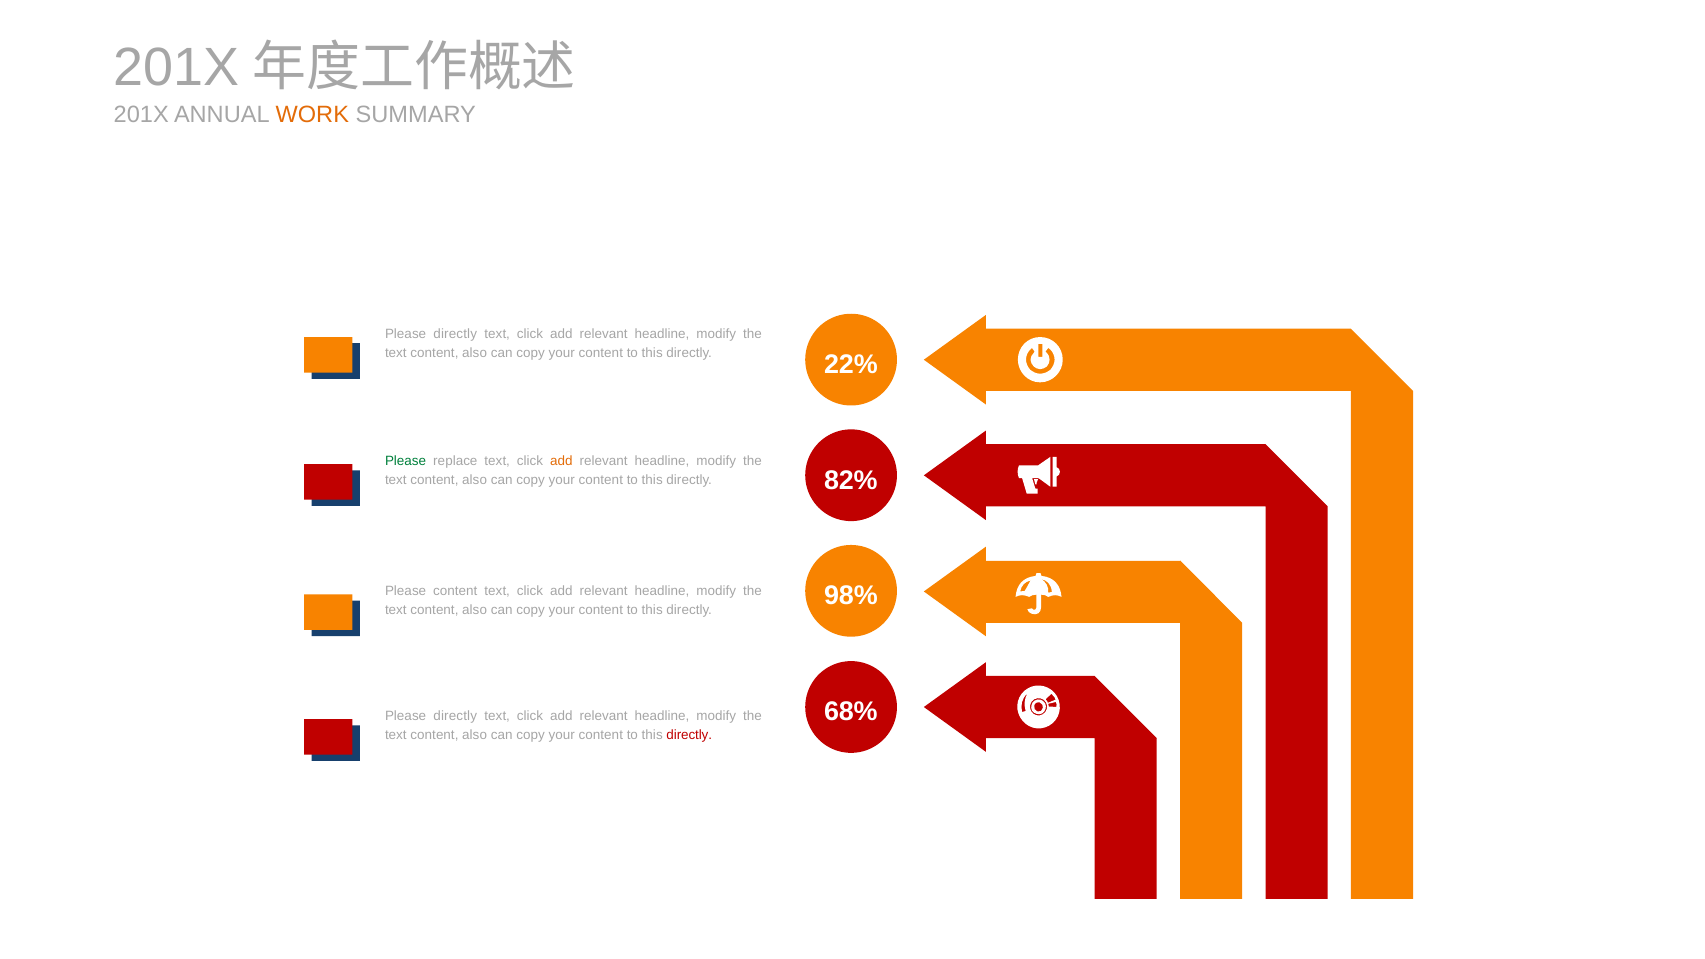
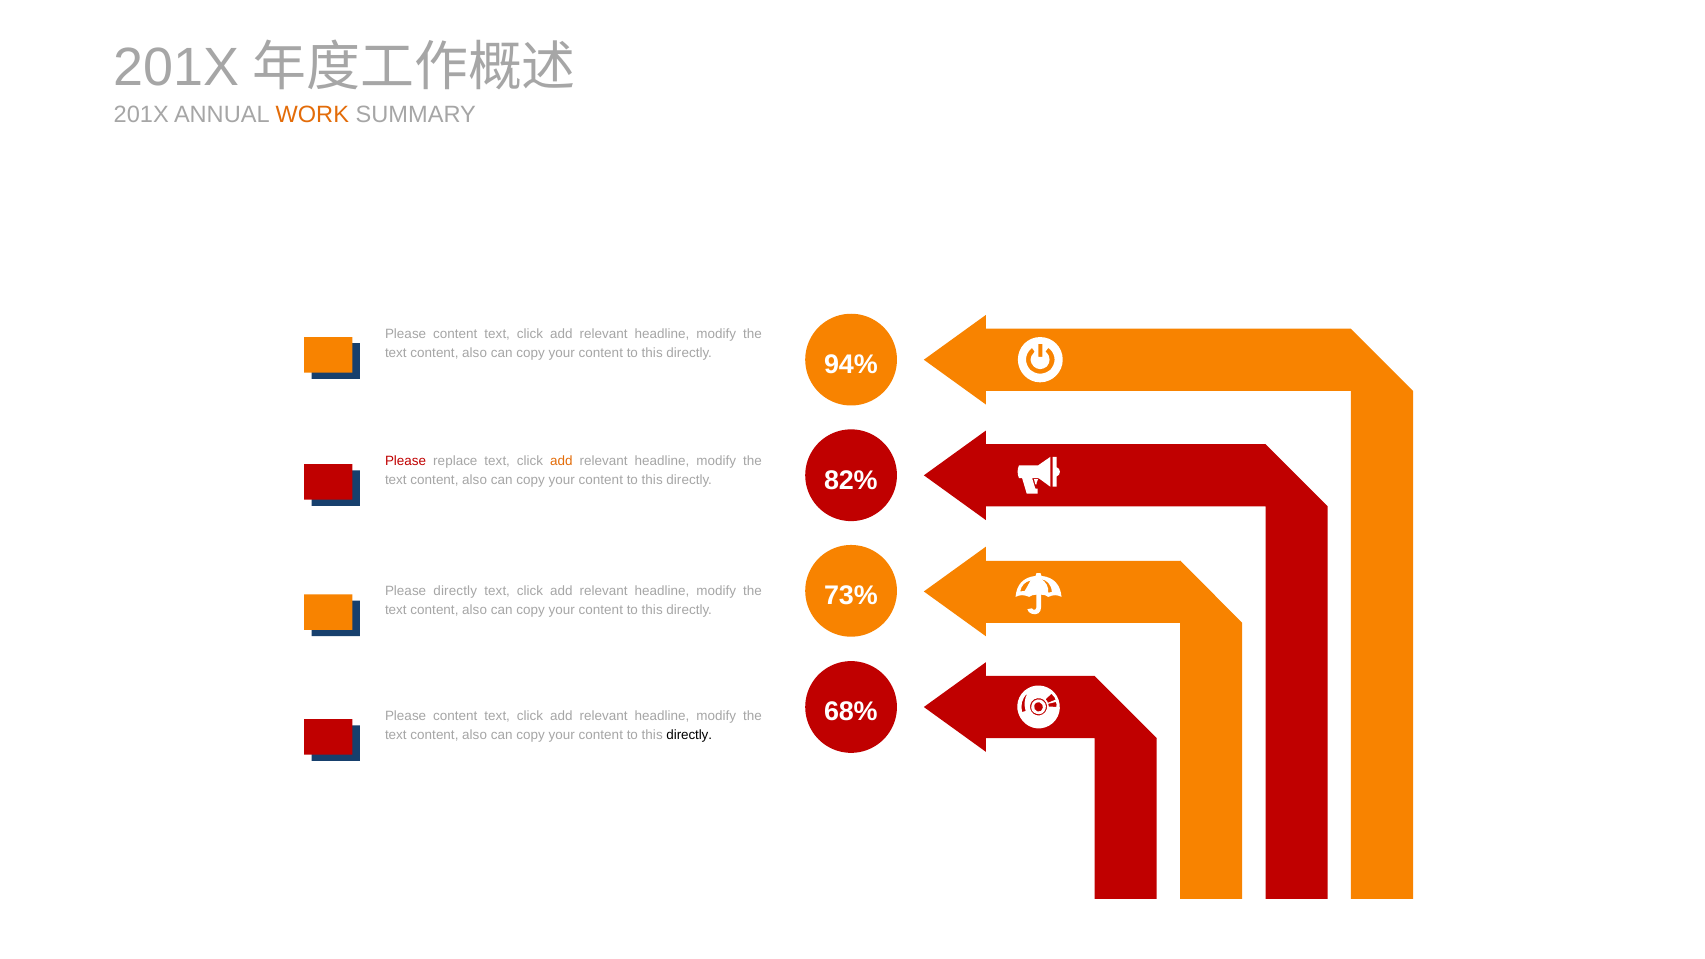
directly at (455, 334): directly -> content
22%: 22% -> 94%
Please at (406, 461) colour: green -> red
98%: 98% -> 73%
Please content: content -> directly
directly at (455, 716): directly -> content
directly at (689, 735) colour: red -> black
